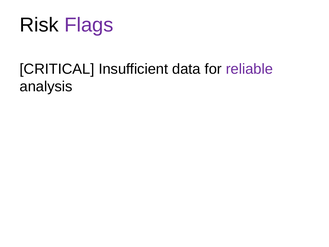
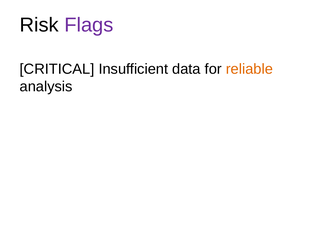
reliable colour: purple -> orange
